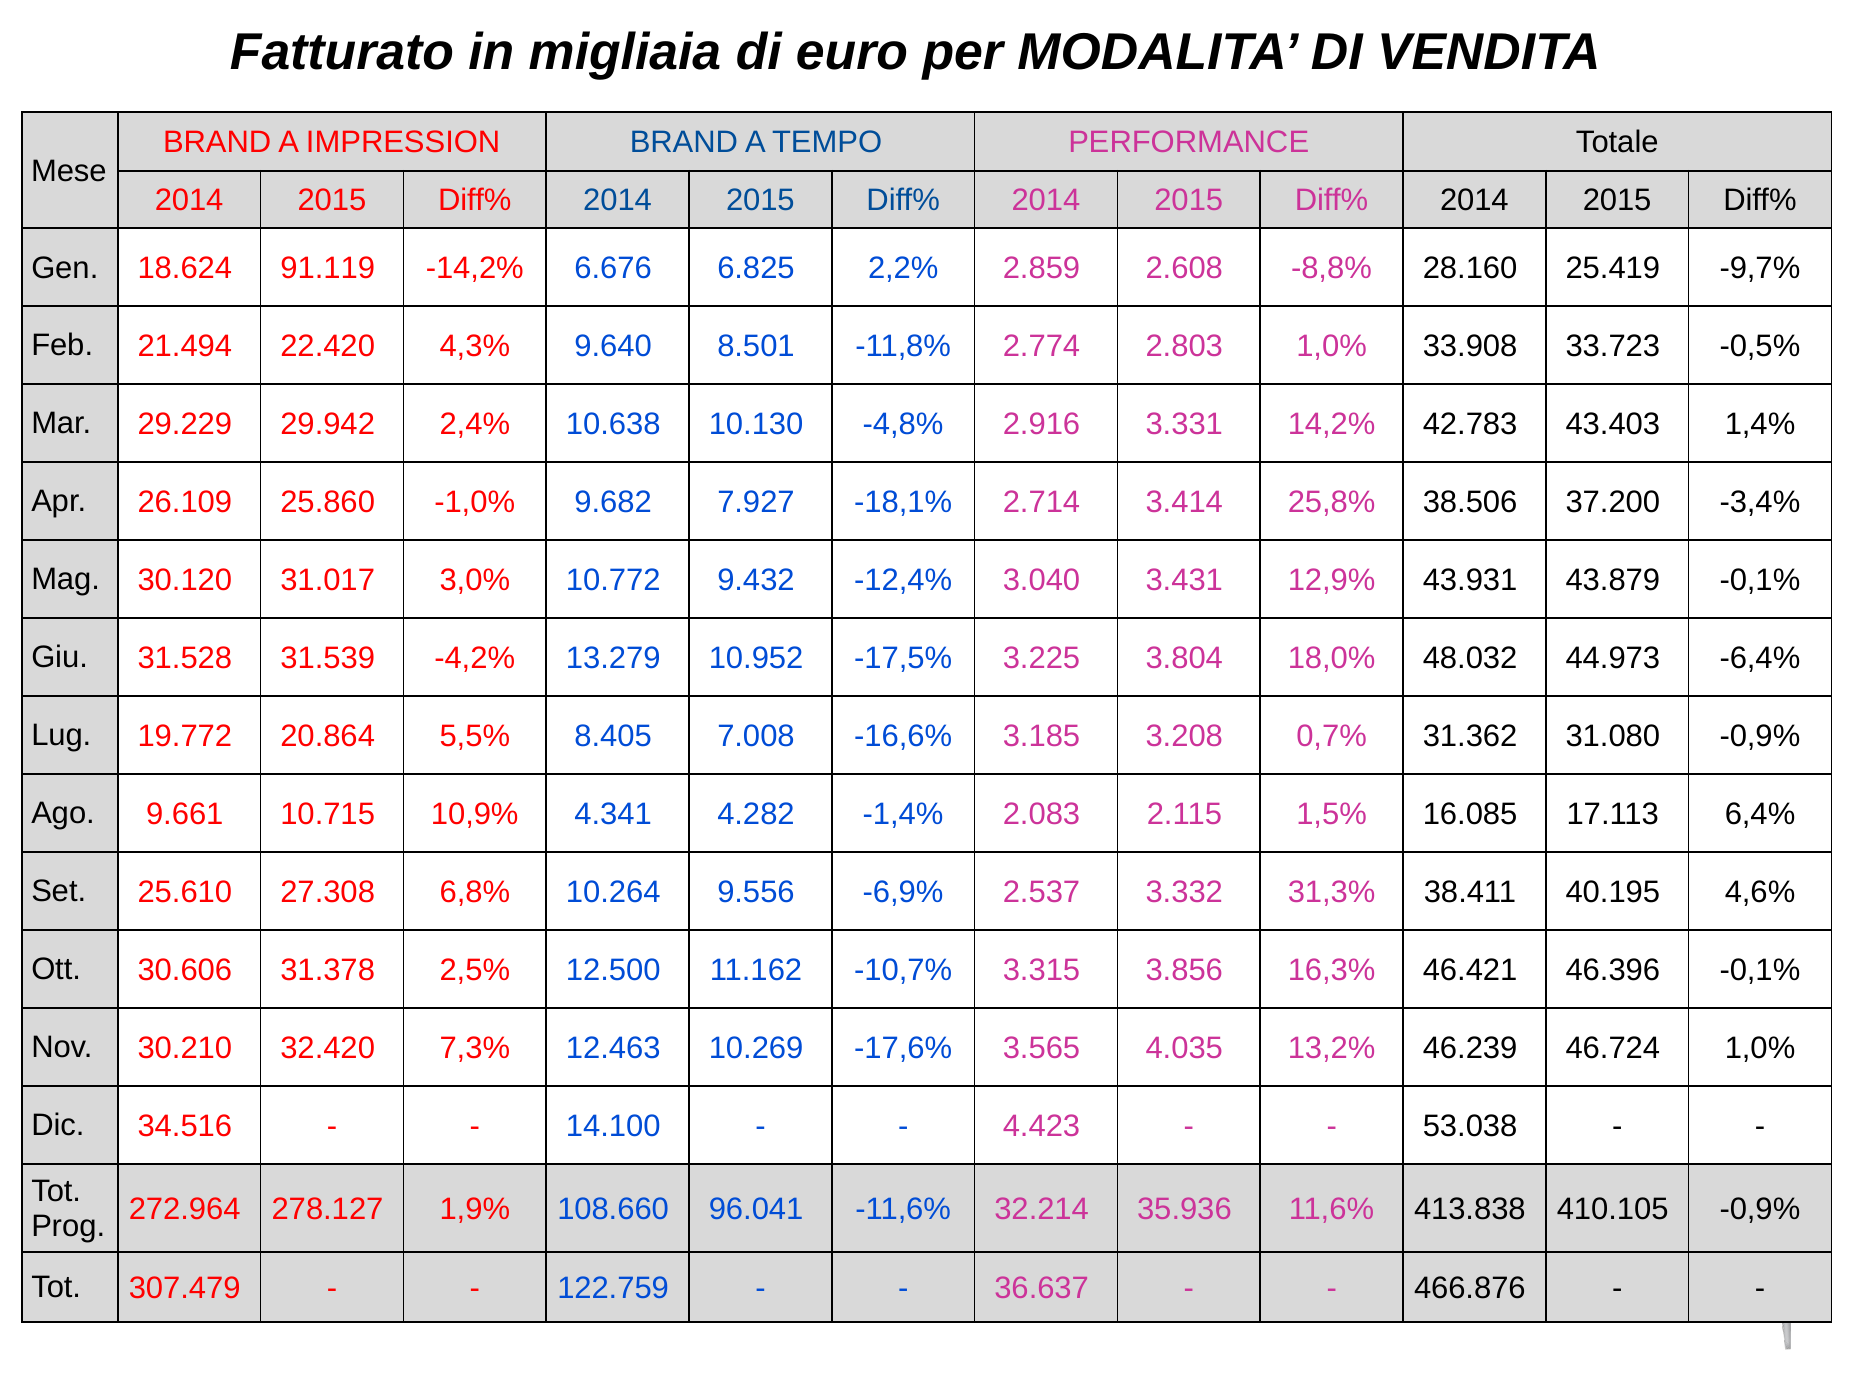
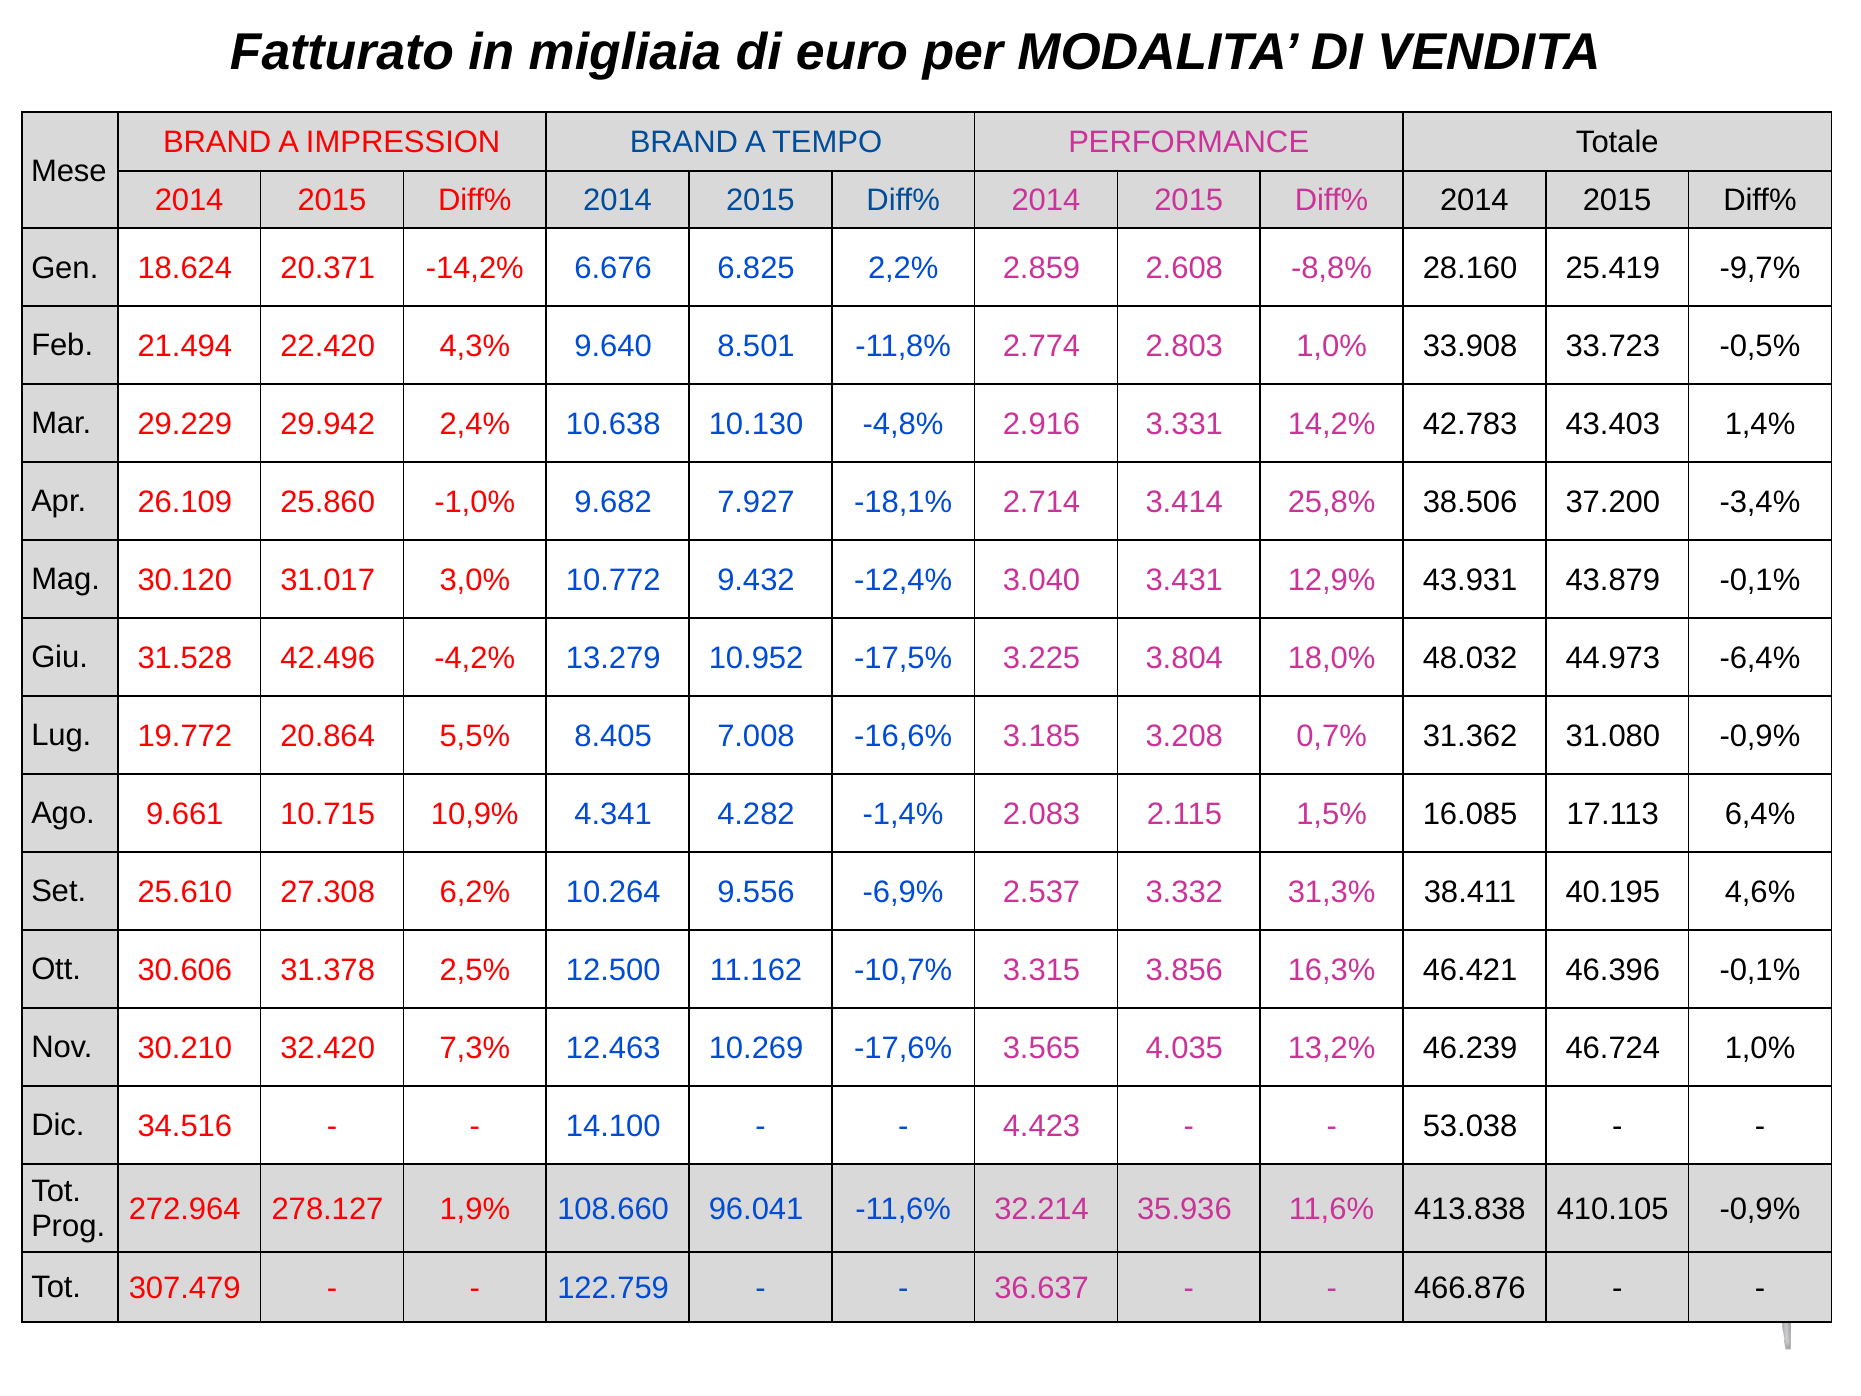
91.119: 91.119 -> 20.371
31.539: 31.539 -> 42.496
6,8%: 6,8% -> 6,2%
